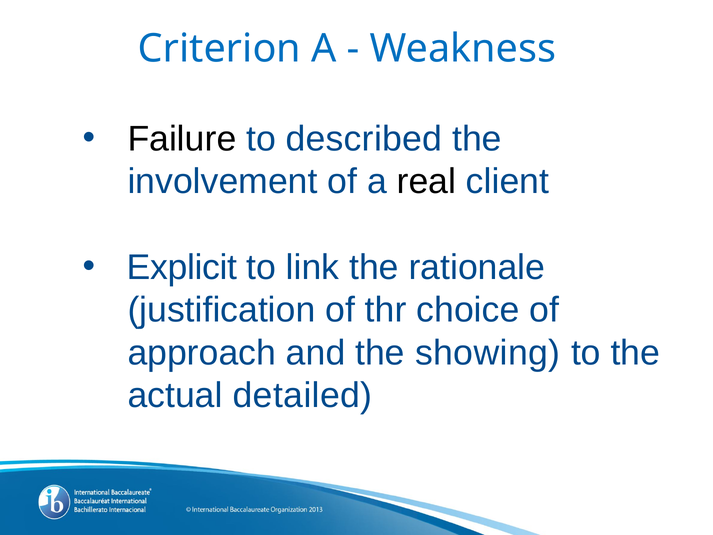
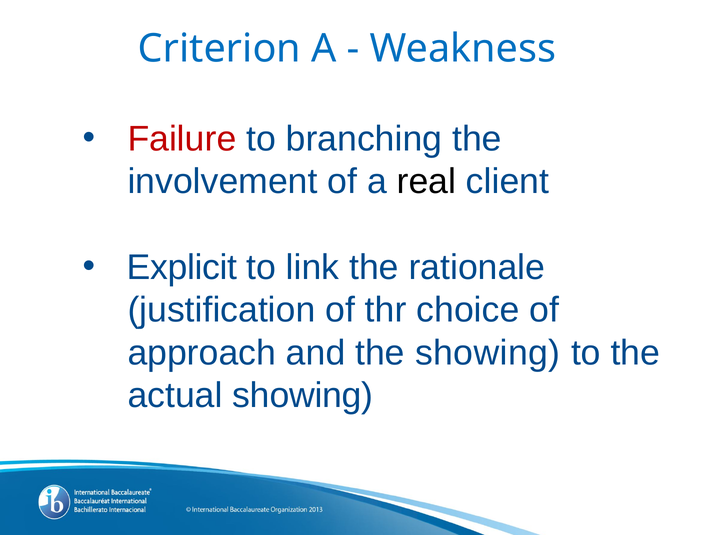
Failure colour: black -> red
described: described -> branching
actual detailed: detailed -> showing
